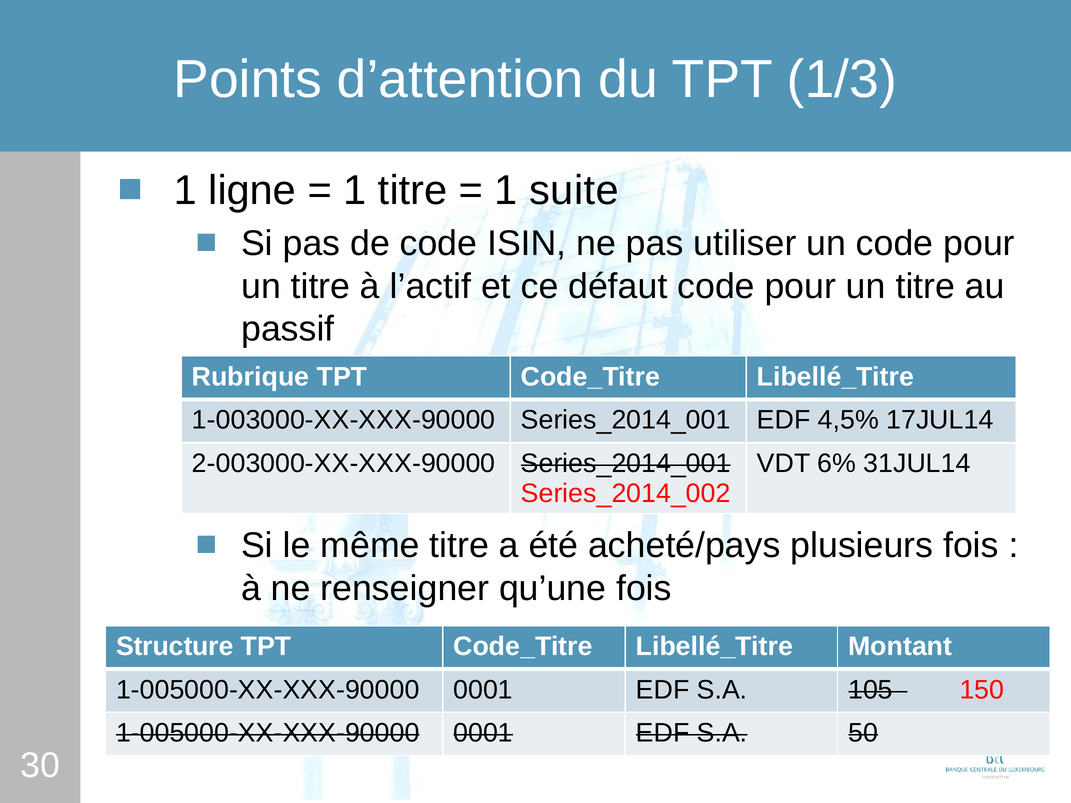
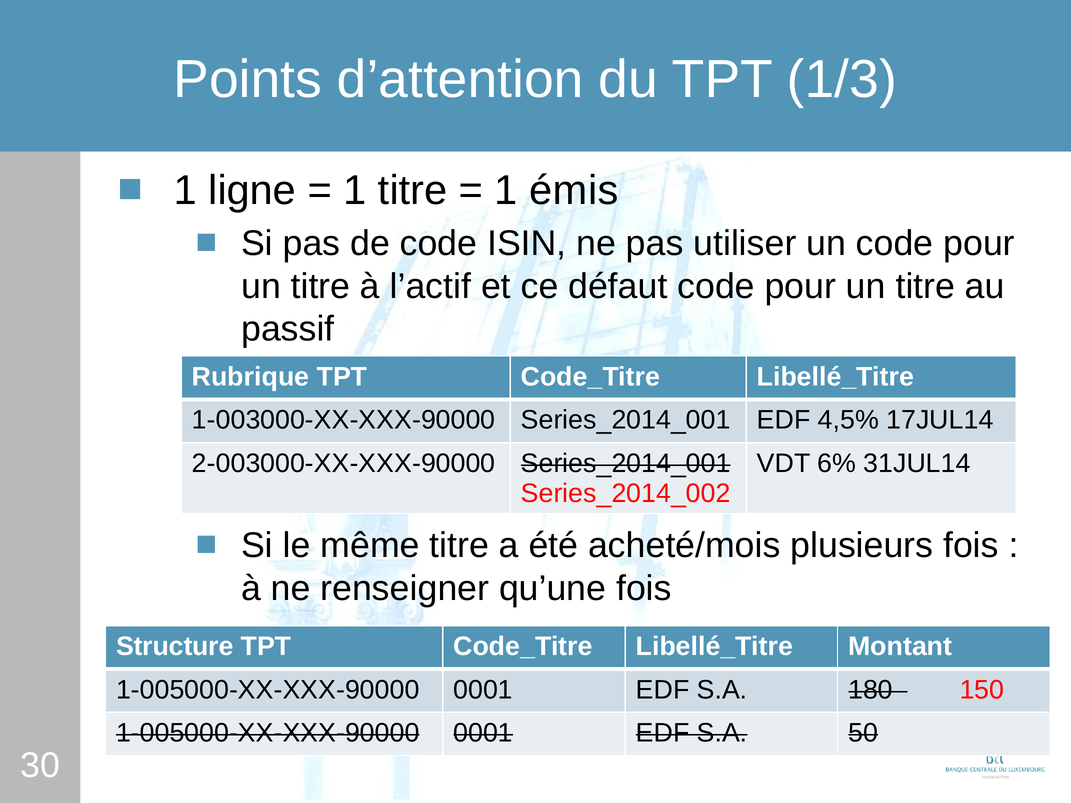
suite: suite -> émis
acheté/pays: acheté/pays -> acheté/mois
105: 105 -> 180
